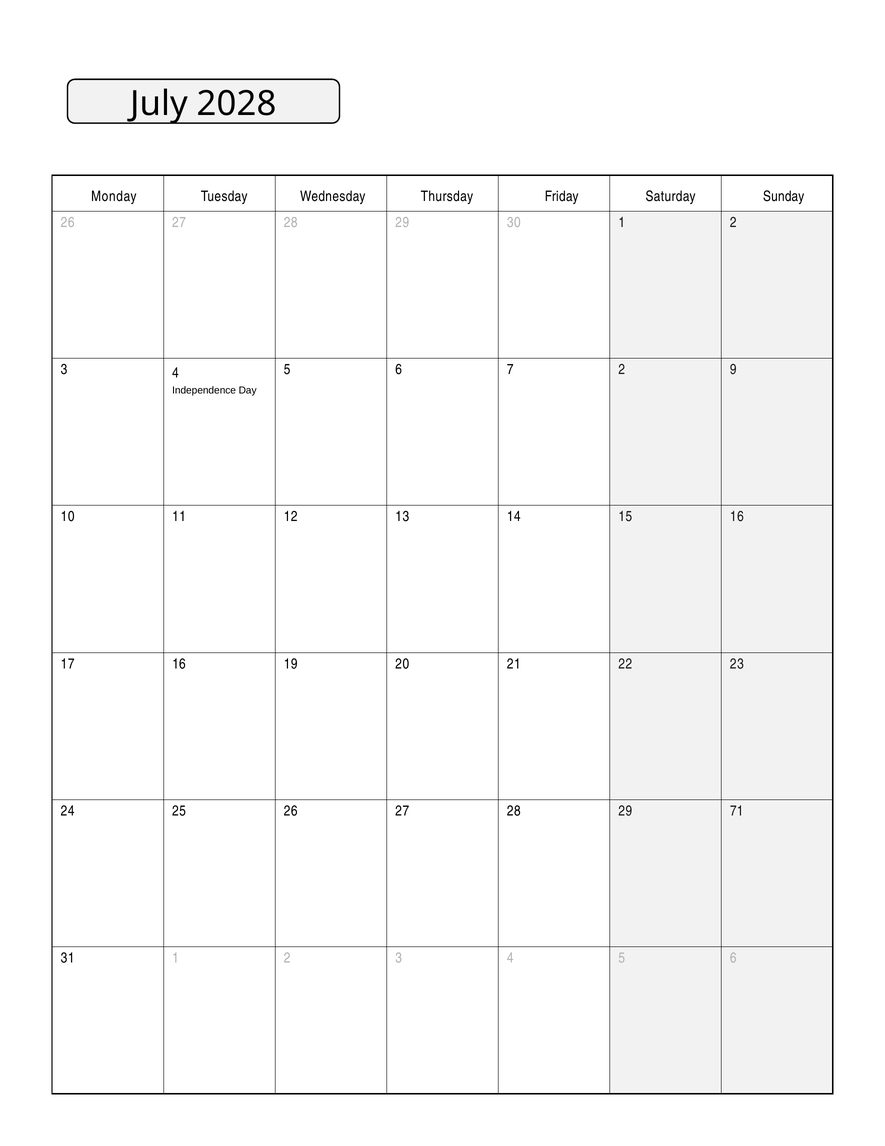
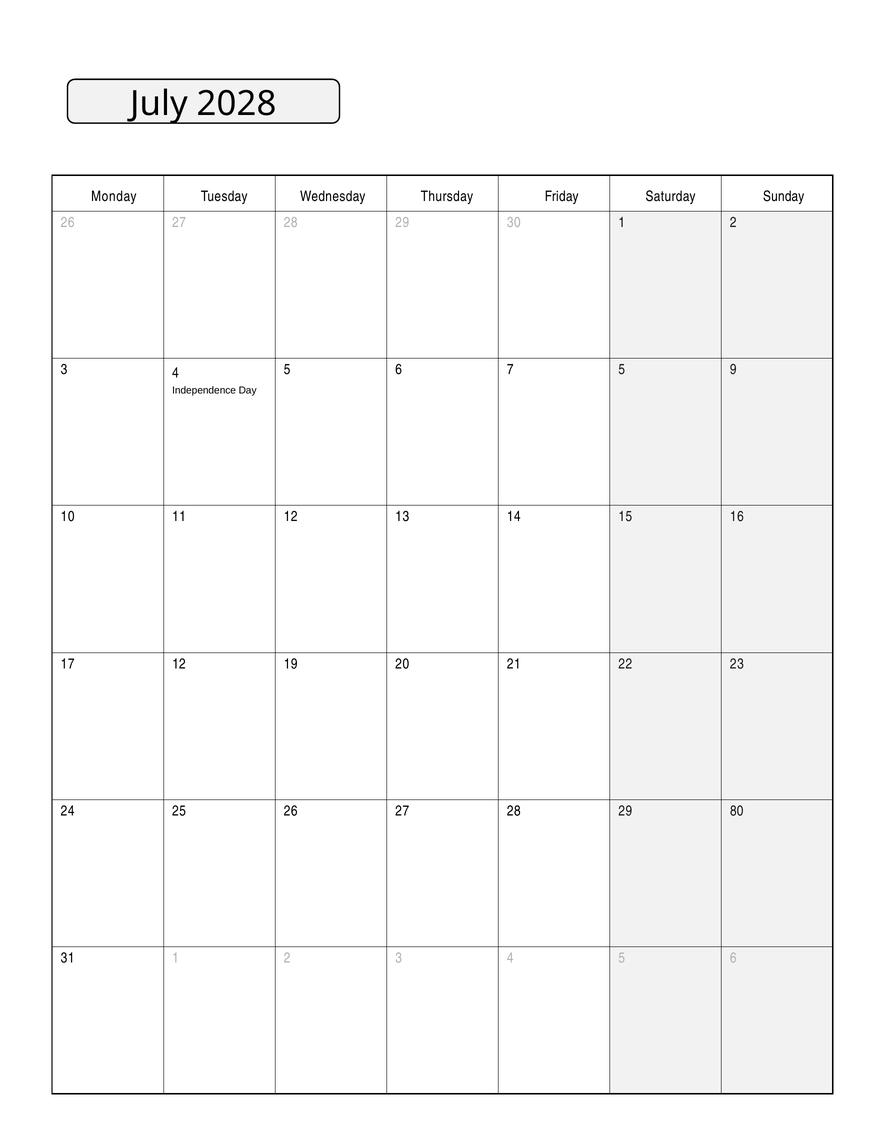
7 2: 2 -> 5
17 16: 16 -> 12
71: 71 -> 80
